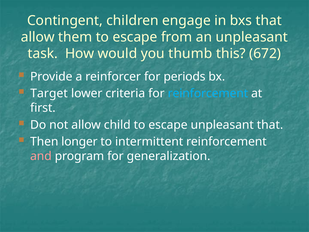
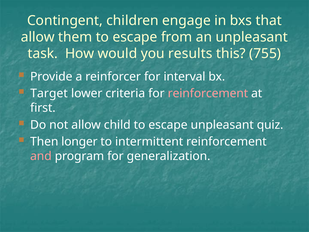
thumb: thumb -> results
672: 672 -> 755
periods: periods -> interval
reinforcement at (208, 93) colour: light blue -> pink
unpleasant that: that -> quiz
